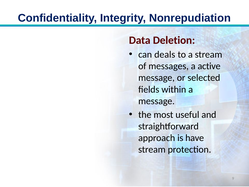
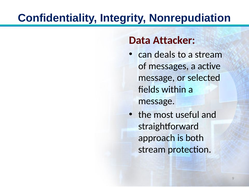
Deletion: Deletion -> Attacker
have: have -> both
